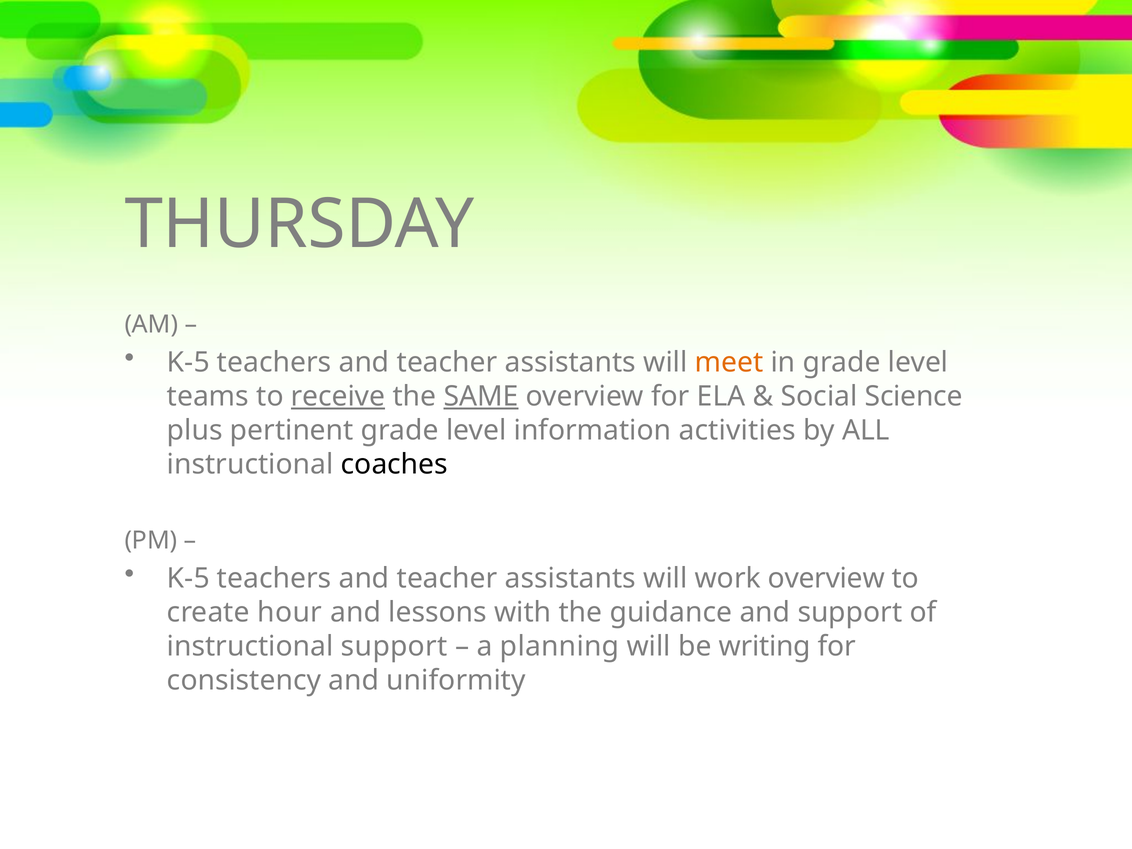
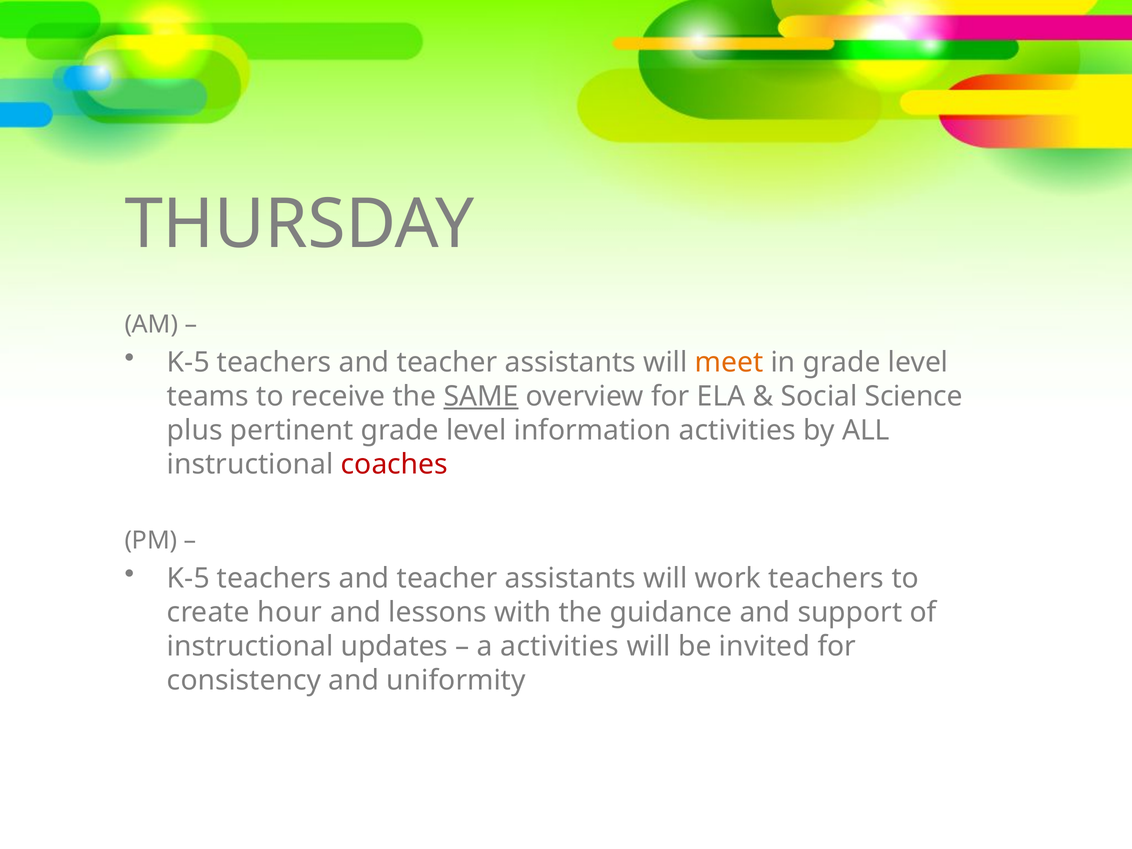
receive underline: present -> none
coaches colour: black -> red
work overview: overview -> teachers
instructional support: support -> updates
a planning: planning -> activities
writing: writing -> invited
